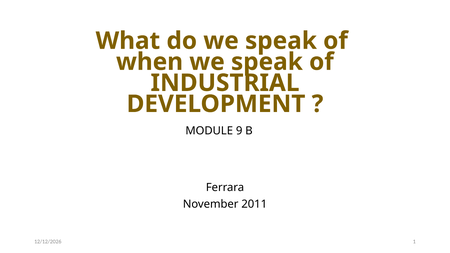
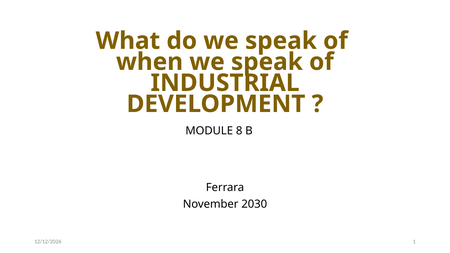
9: 9 -> 8
2011: 2011 -> 2030
